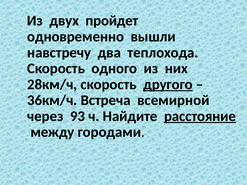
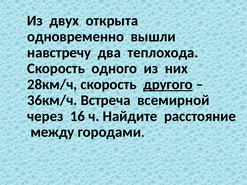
пройдет: пройдет -> открыта
93: 93 -> 16
расстояние underline: present -> none
